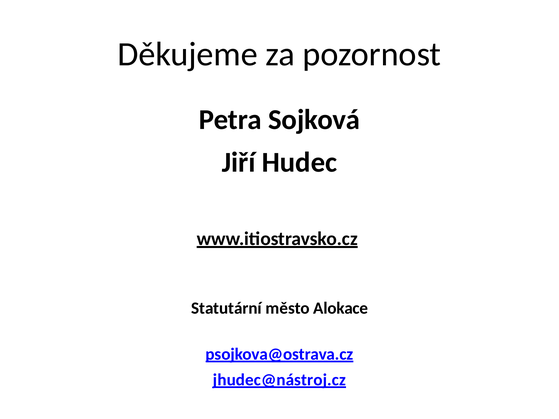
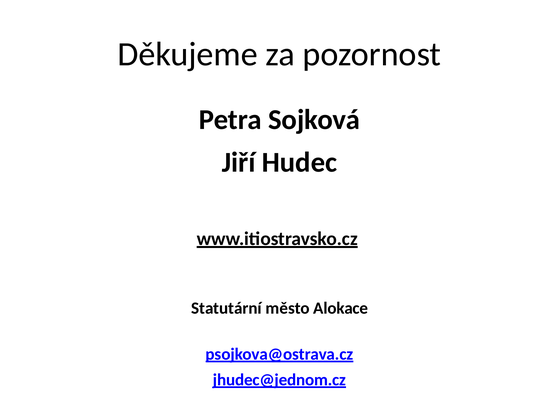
jhudec@nástroj.cz: jhudec@nástroj.cz -> jhudec@jednom.cz
